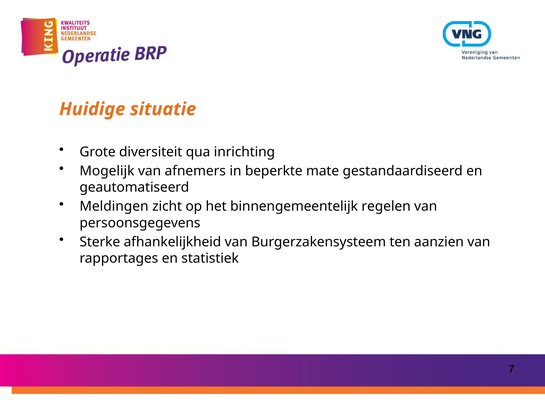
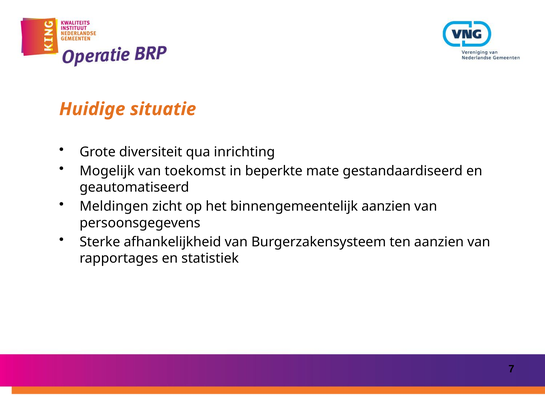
afnemers: afnemers -> toekomst
binnengemeentelijk regelen: regelen -> aanzien
